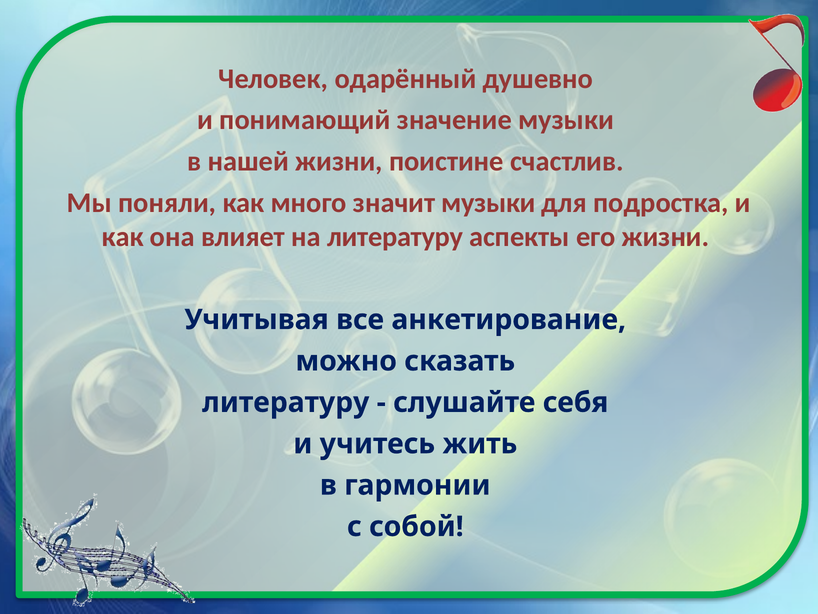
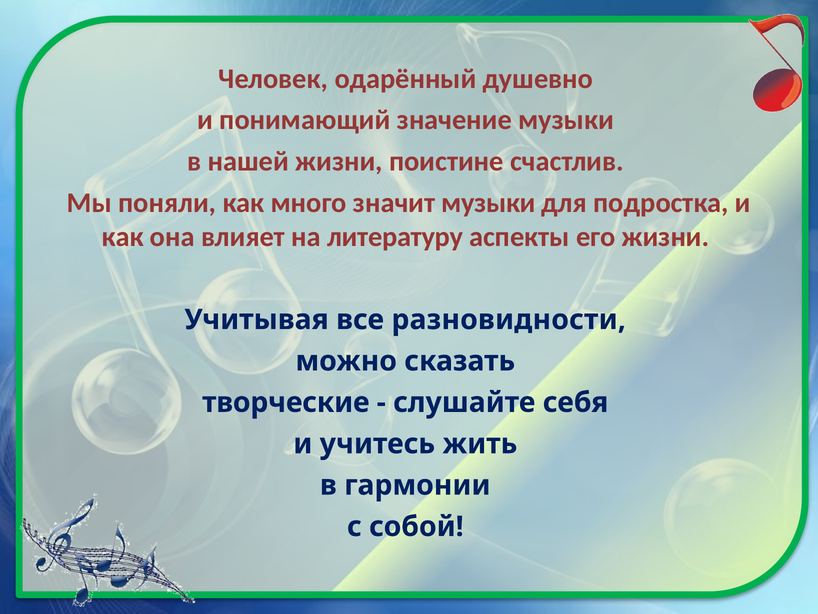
анкетирование: анкетирование -> разновидности
литературу at (286, 402): литературу -> творческие
